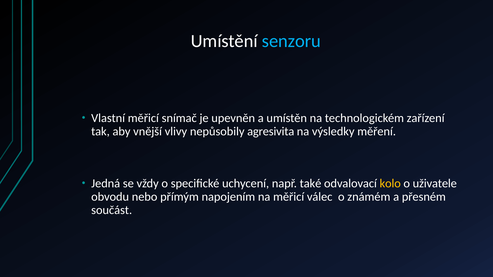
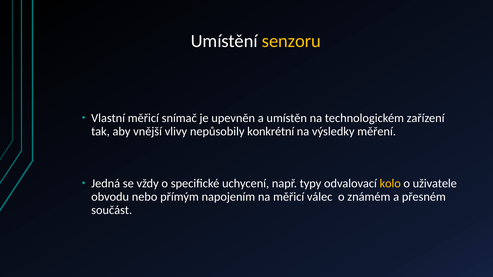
senzoru colour: light blue -> yellow
agresivita: agresivita -> konkrétní
také: také -> typy
